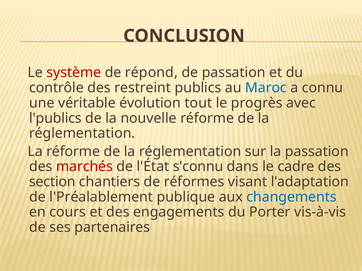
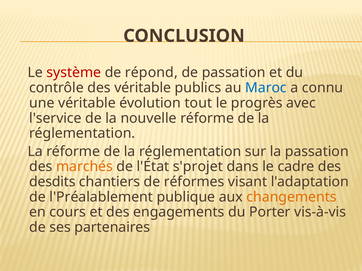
des restreint: restreint -> véritable
l'publics: l'publics -> l'service
marchés colour: red -> orange
s'connu: s'connu -> s'projet
section: section -> desdits
changements colour: blue -> orange
